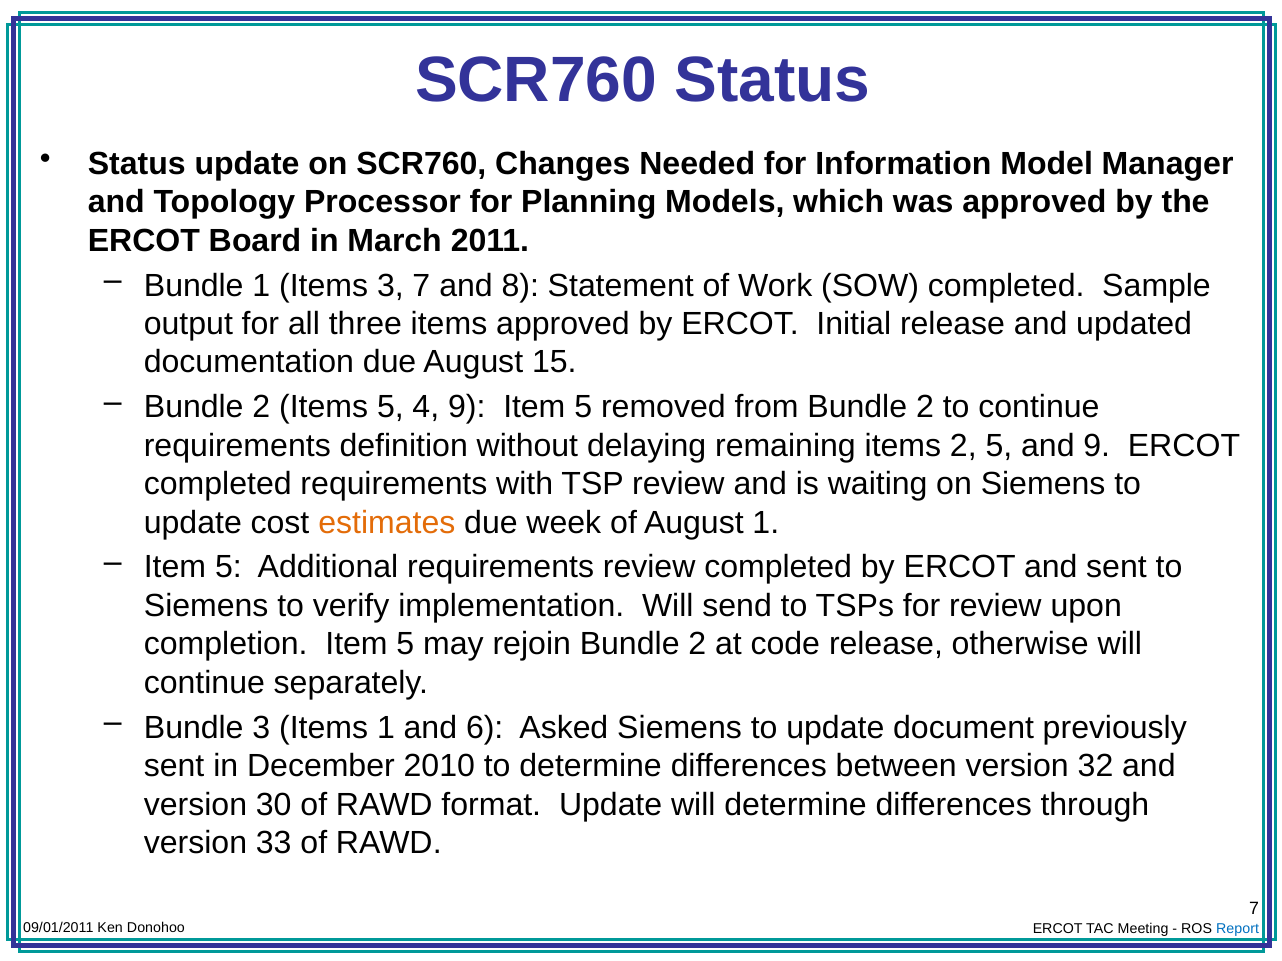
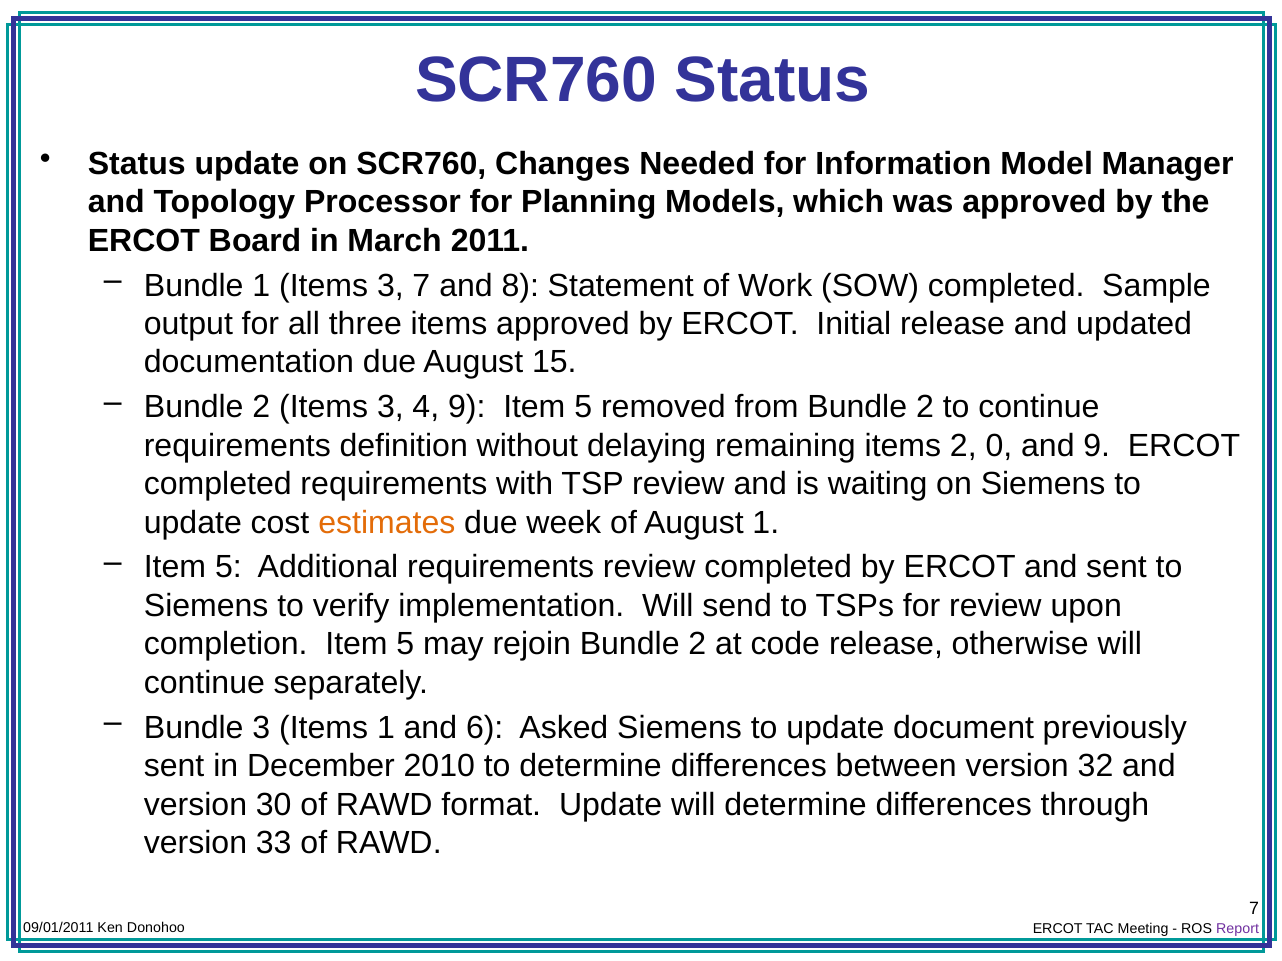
2 Items 5: 5 -> 3
2 5: 5 -> 0
Report colour: blue -> purple
